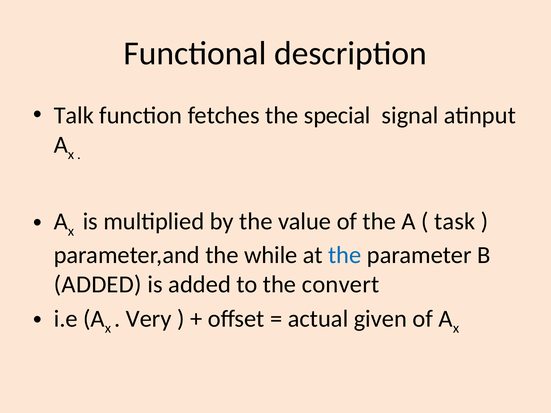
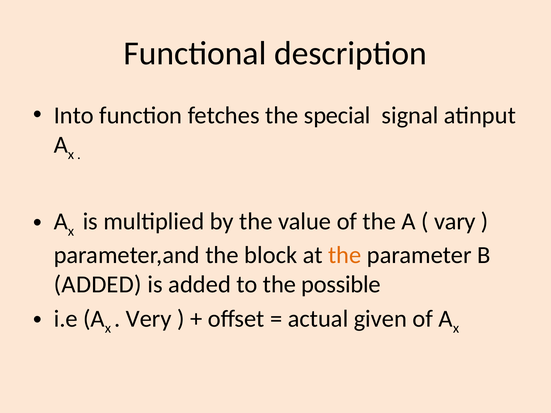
Talk: Talk -> Into
task: task -> vary
while: while -> block
the at (345, 255) colour: blue -> orange
convert: convert -> possible
